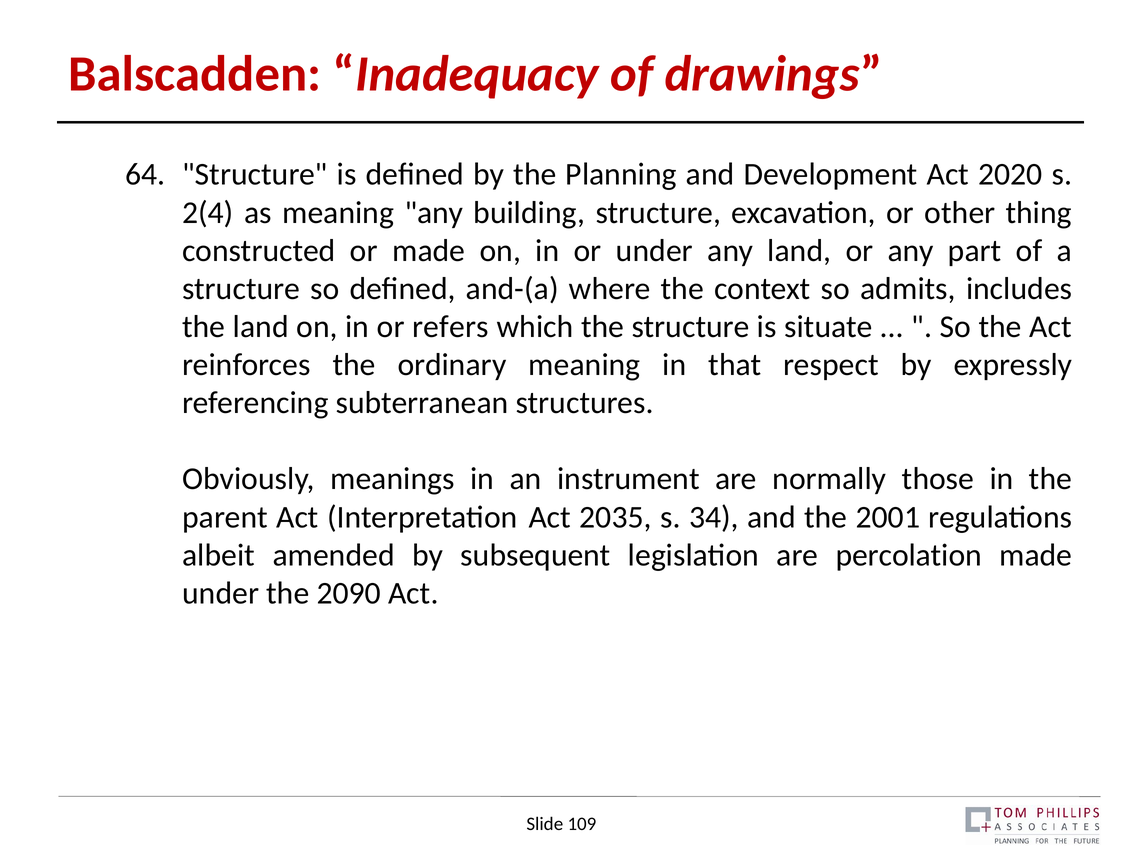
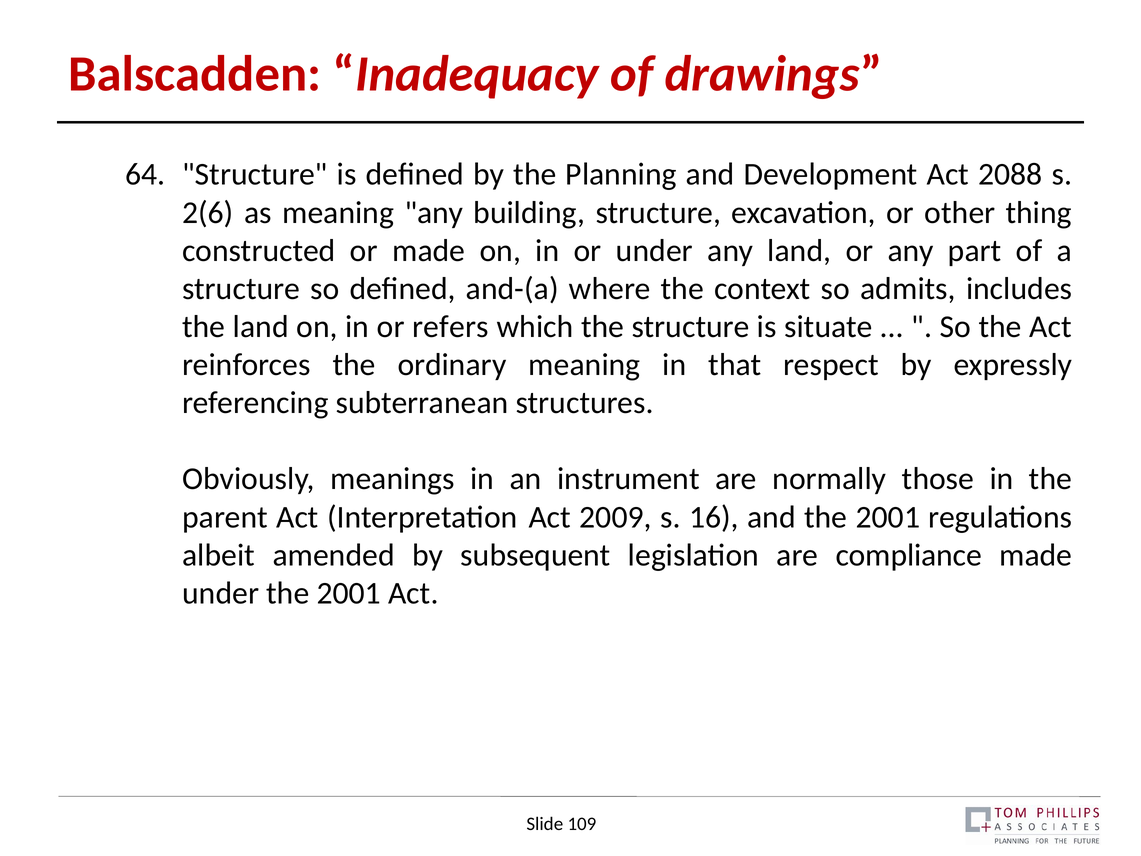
2020: 2020 -> 2088
2(4: 2(4 -> 2(6
2035: 2035 -> 2009
34: 34 -> 16
percolation: percolation -> compliance
under the 2090: 2090 -> 2001
